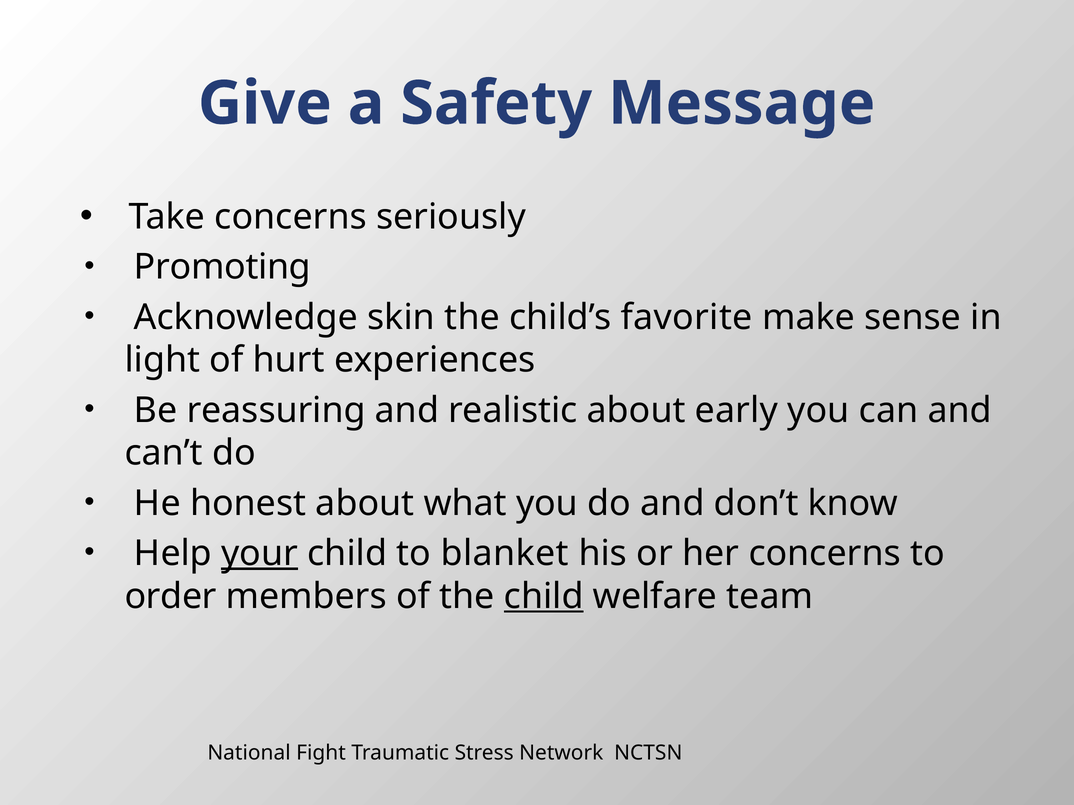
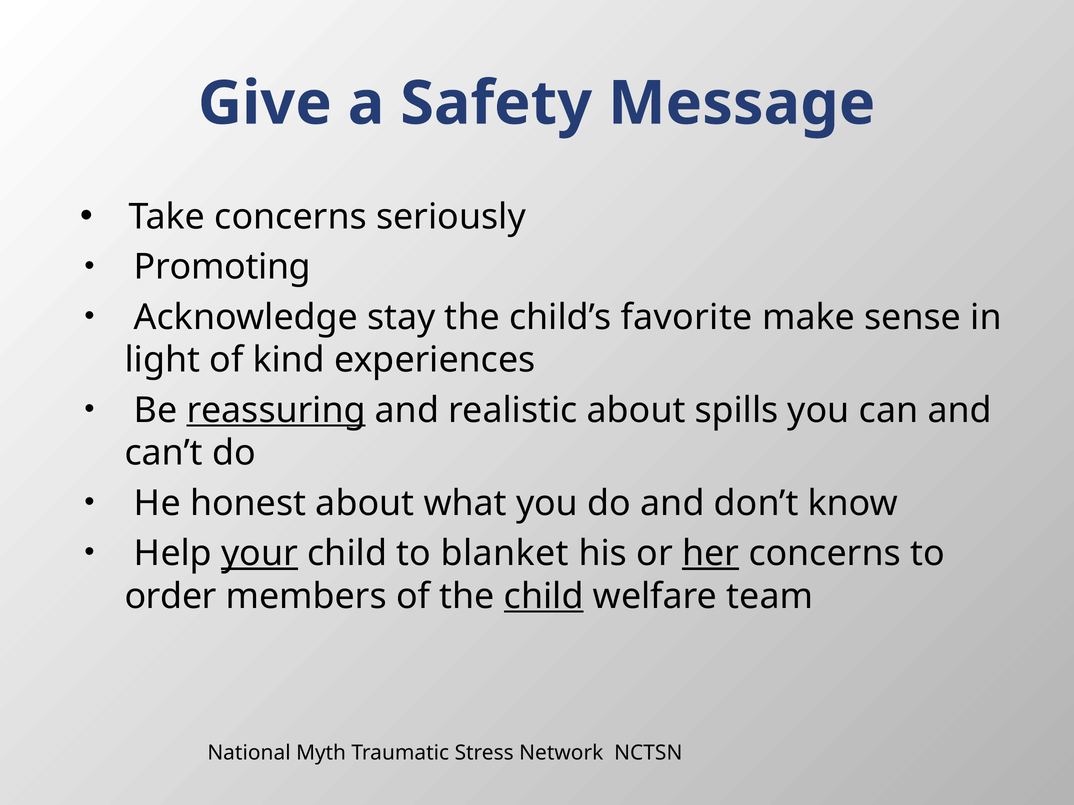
skin: skin -> stay
hurt: hurt -> kind
reassuring underline: none -> present
early: early -> spills
her underline: none -> present
Fight: Fight -> Myth
